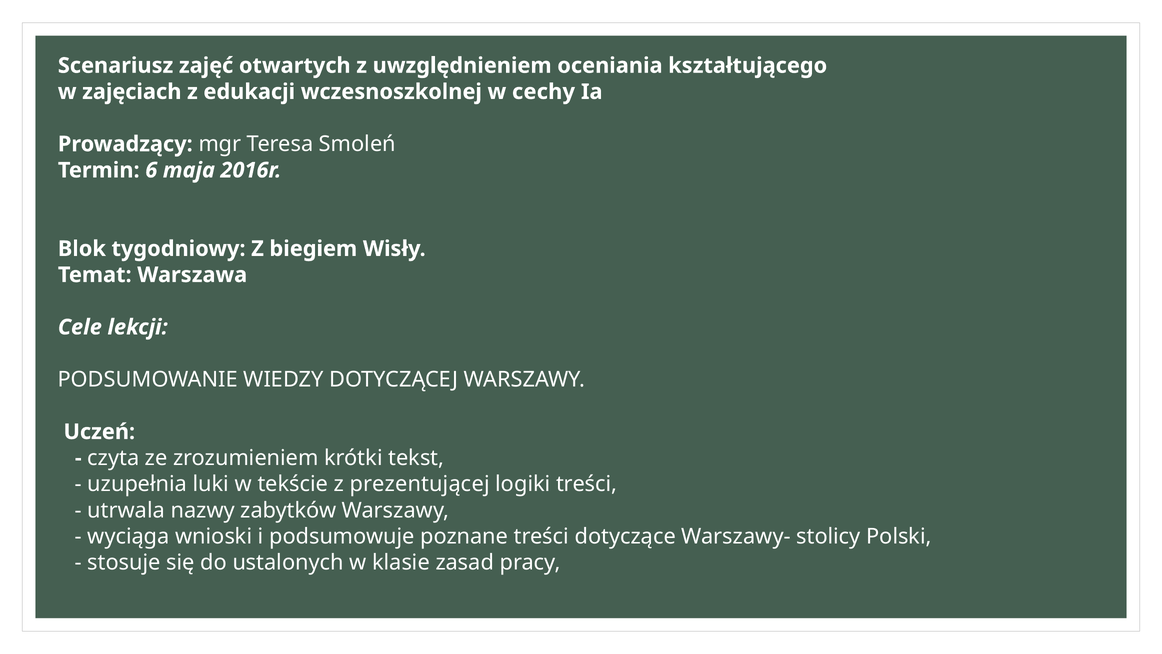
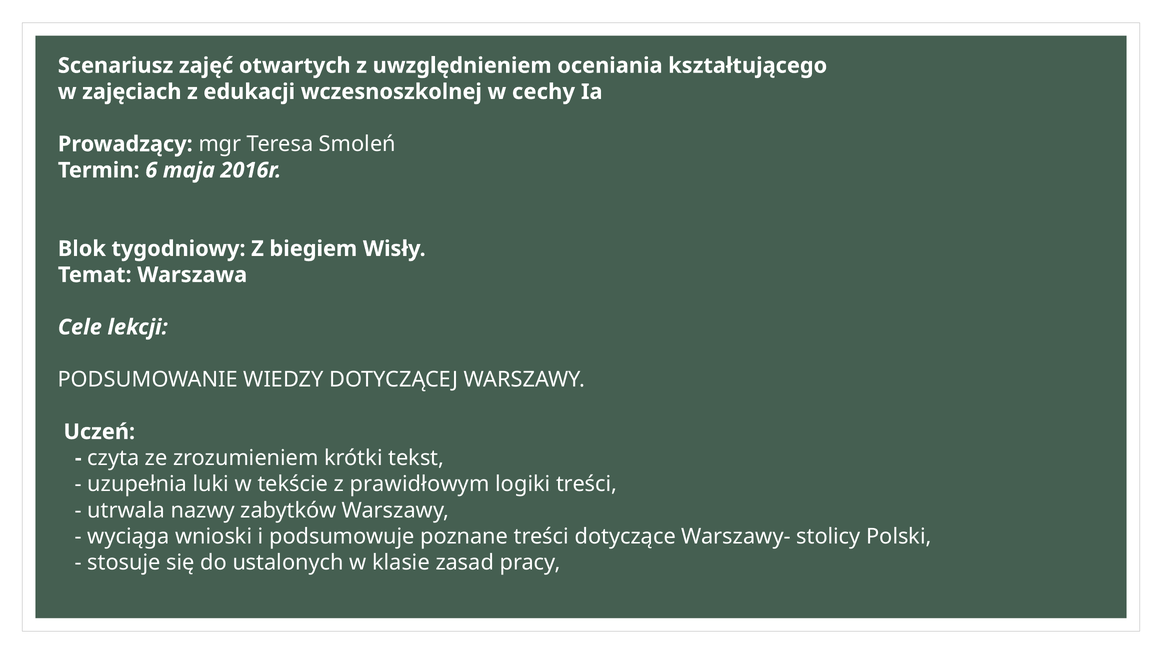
prezentującej: prezentującej -> prawidłowym
